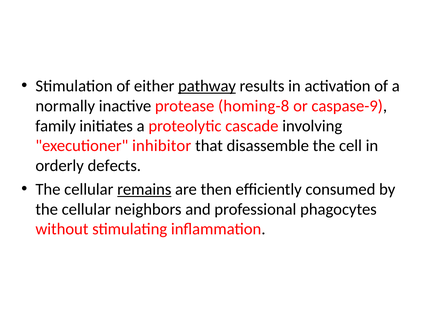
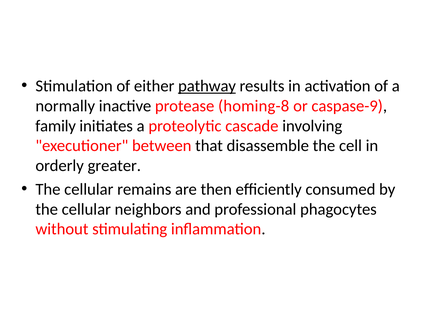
inhibitor: inhibitor -> between
defects: defects -> greater
remains underline: present -> none
